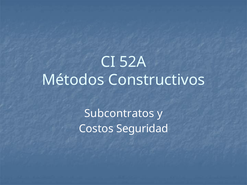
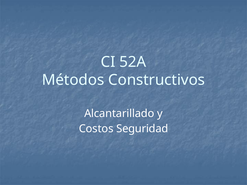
Subcontratos: Subcontratos -> Alcantarillado
